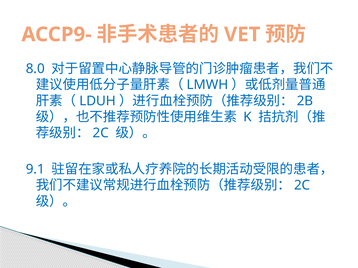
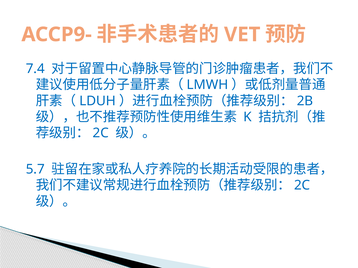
8.0: 8.0 -> 7.4
9.1: 9.1 -> 5.7
